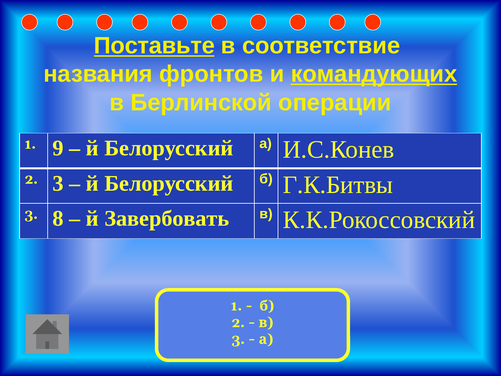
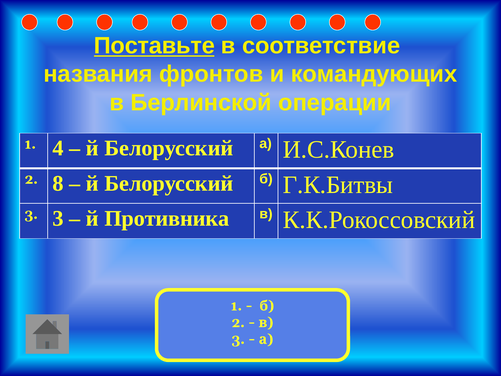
командующих underline: present -> none
9: 9 -> 4
2 3: 3 -> 8
3 8: 8 -> 3
Завербовать: Завербовать -> Противника
